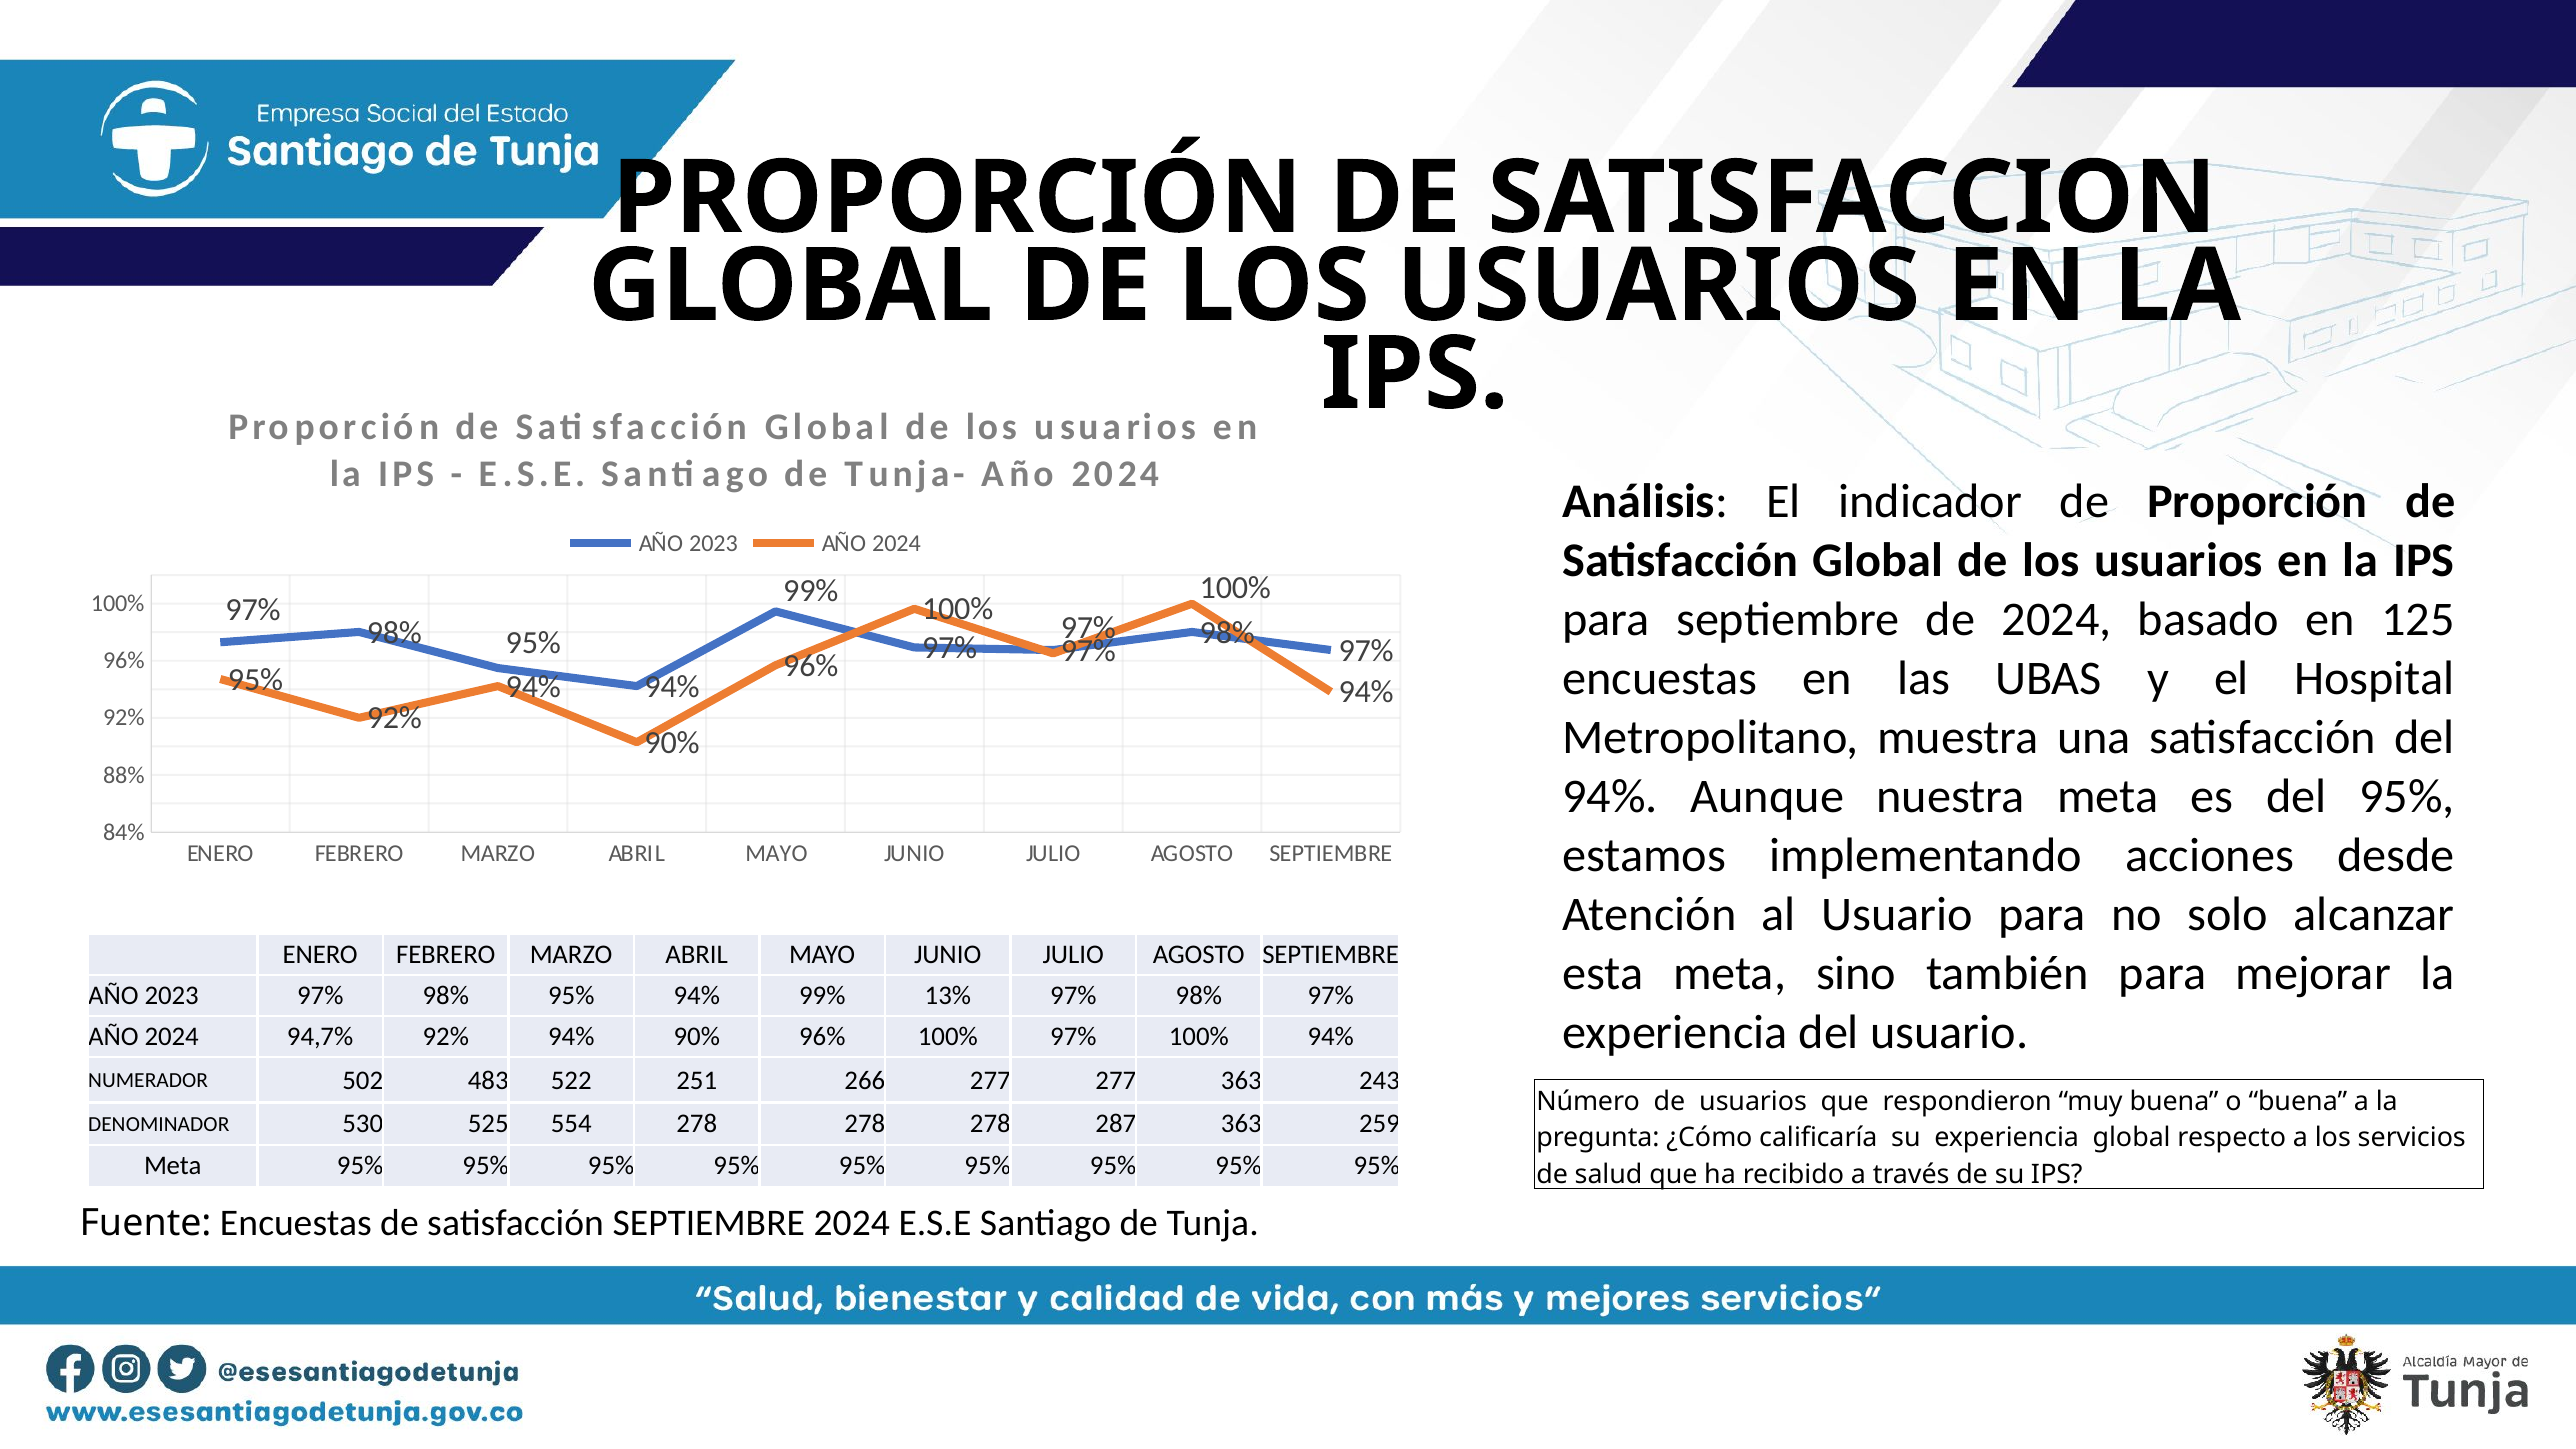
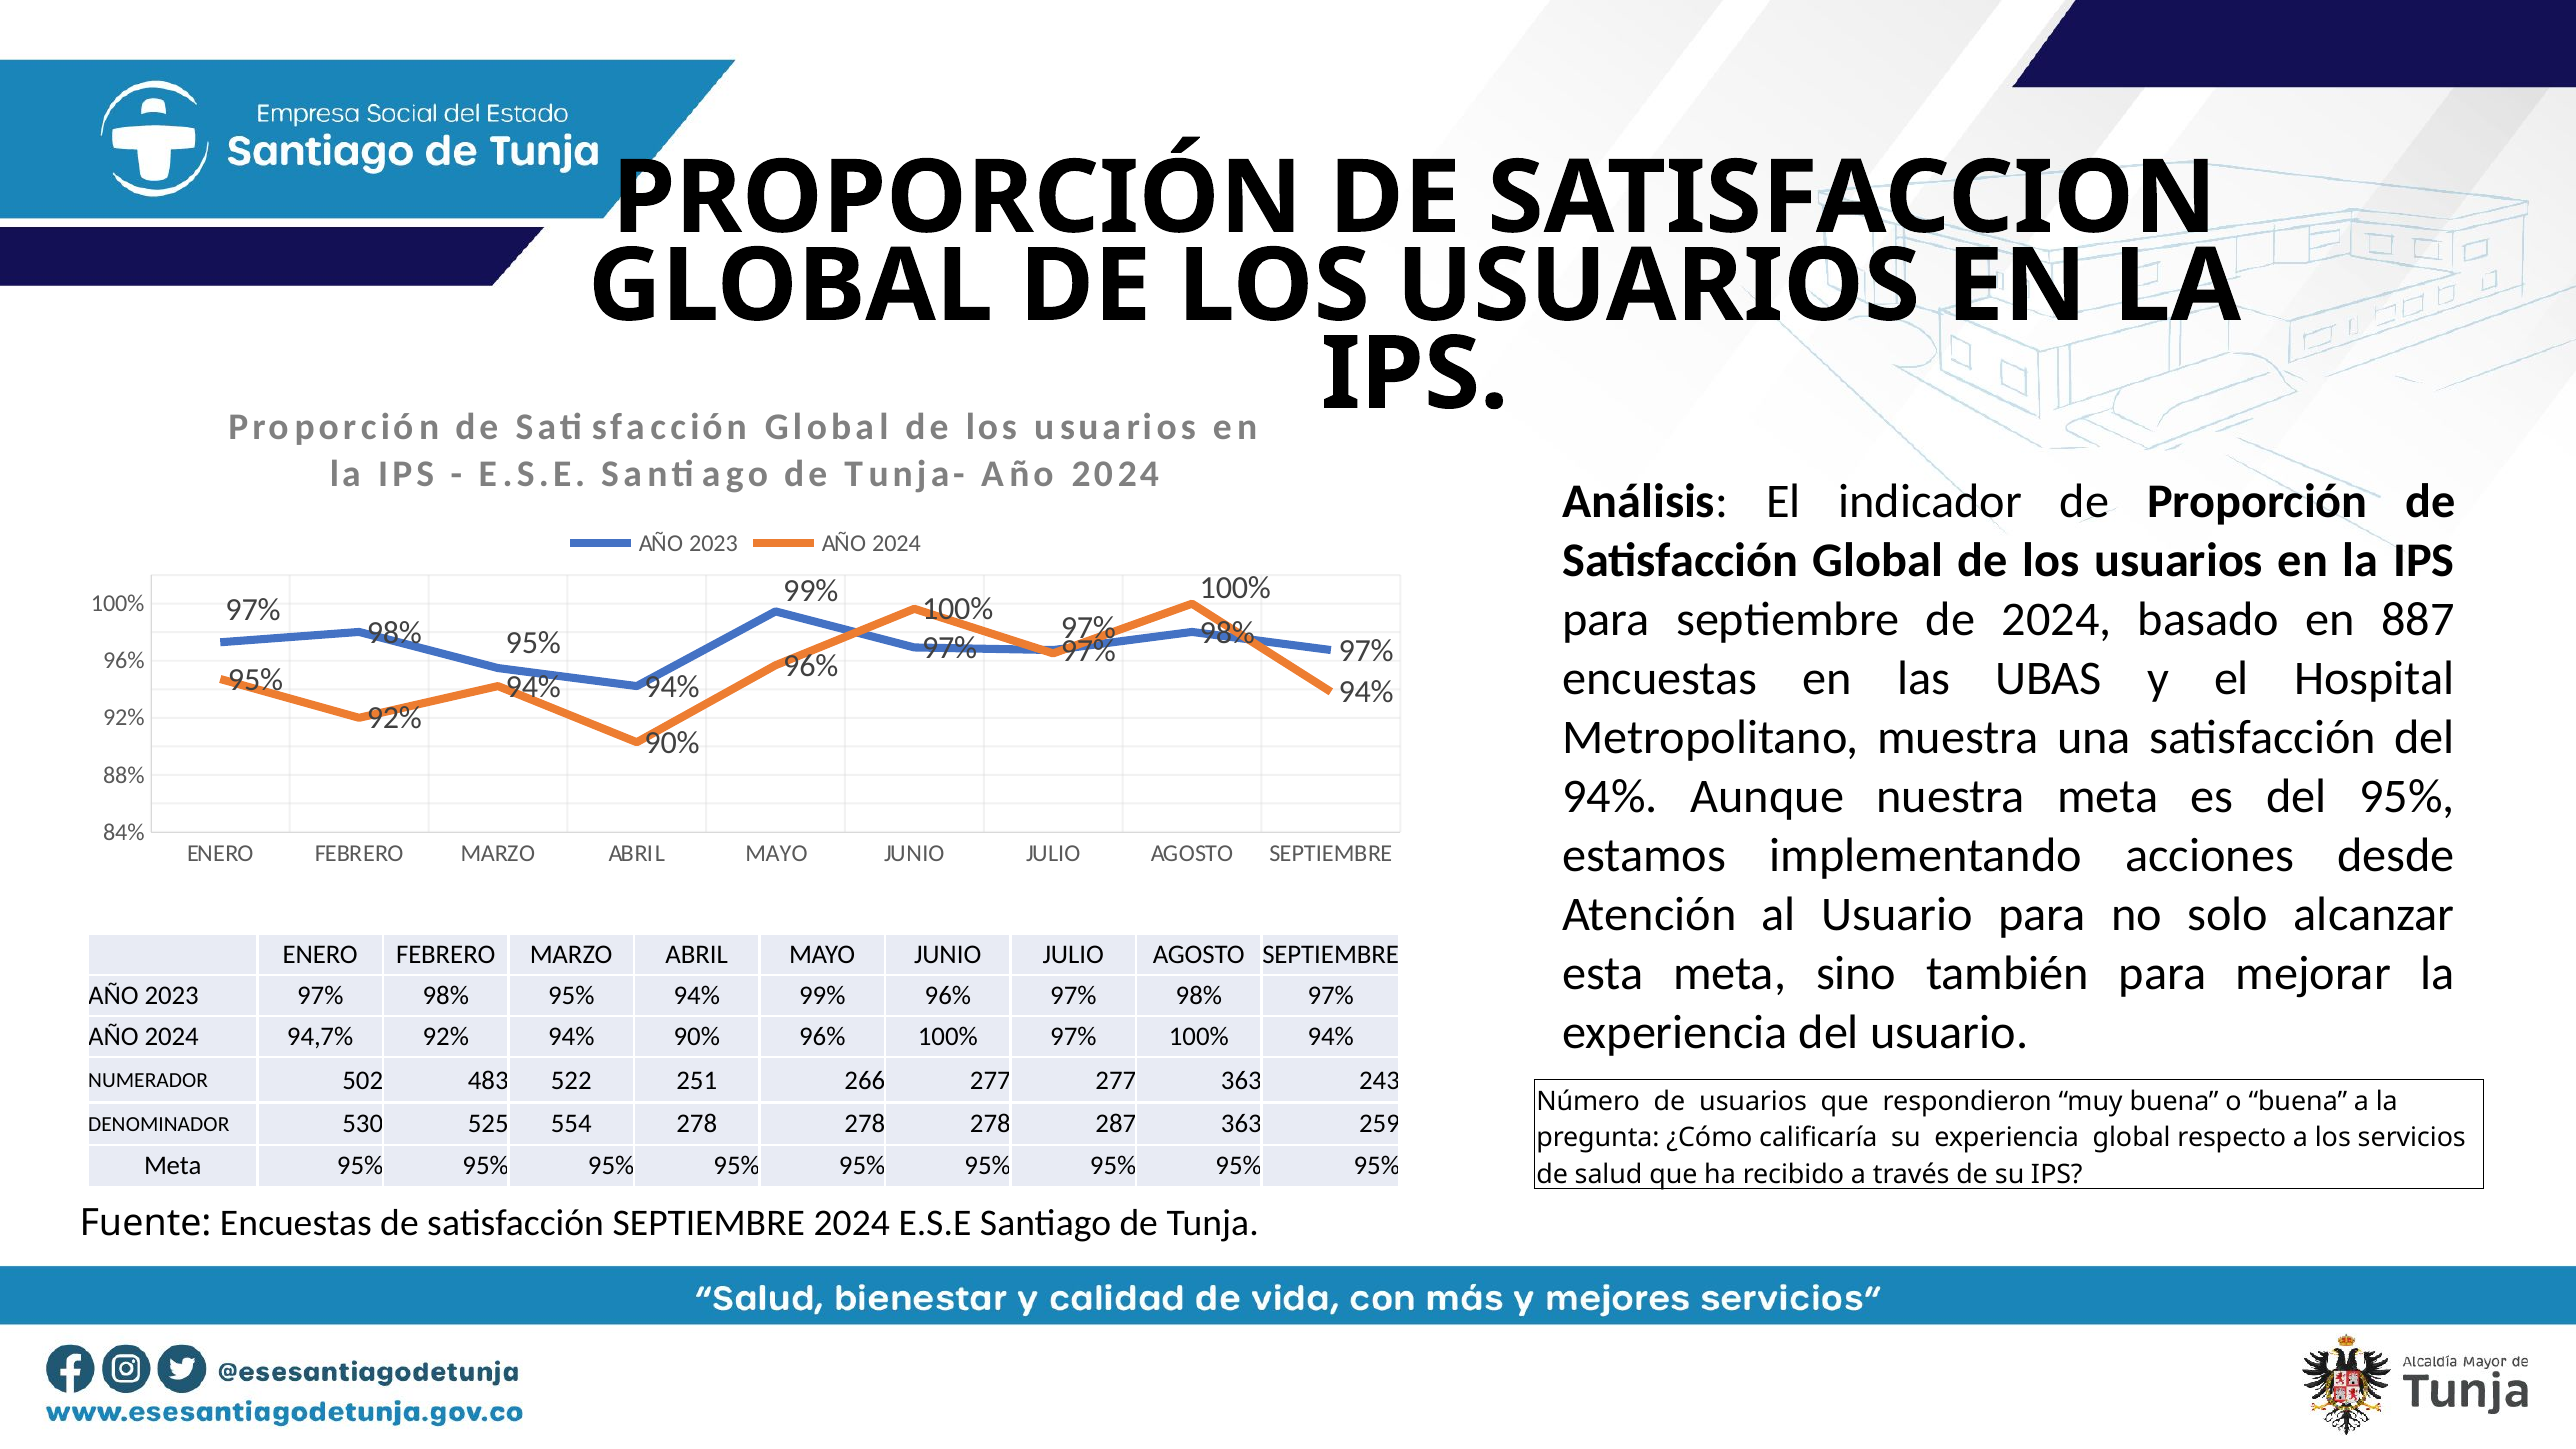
125: 125 -> 887
99% 13%: 13% -> 96%
